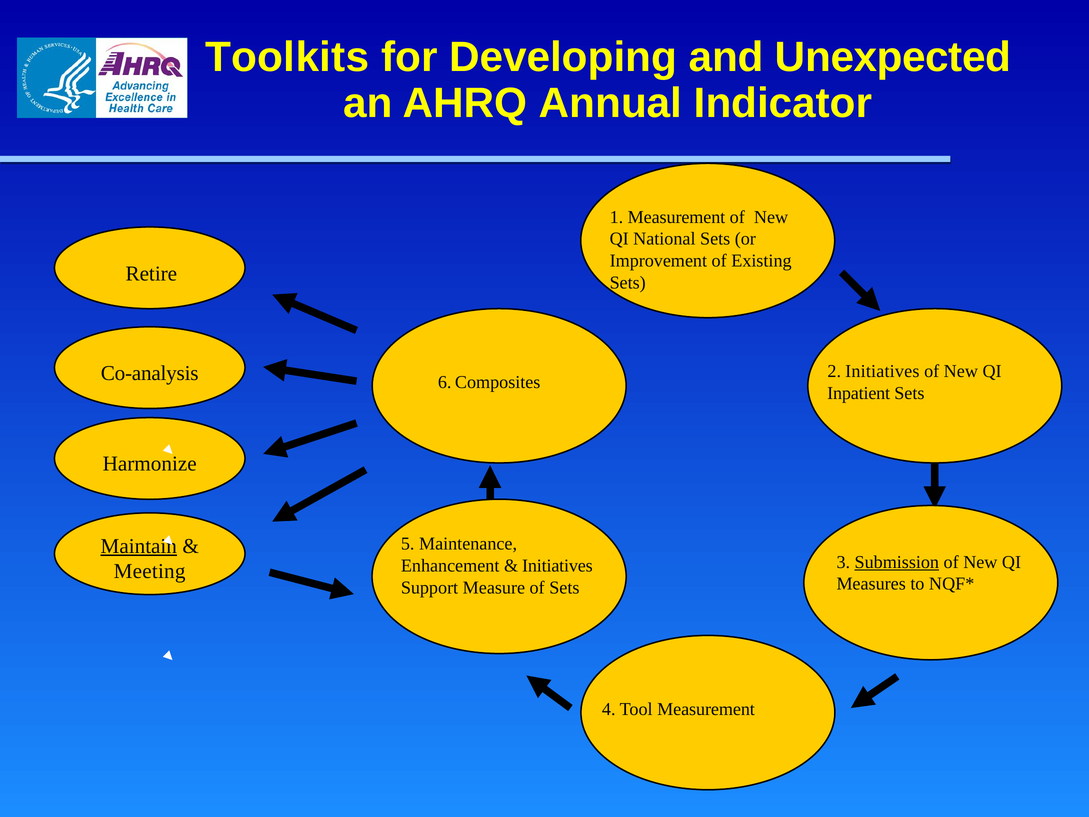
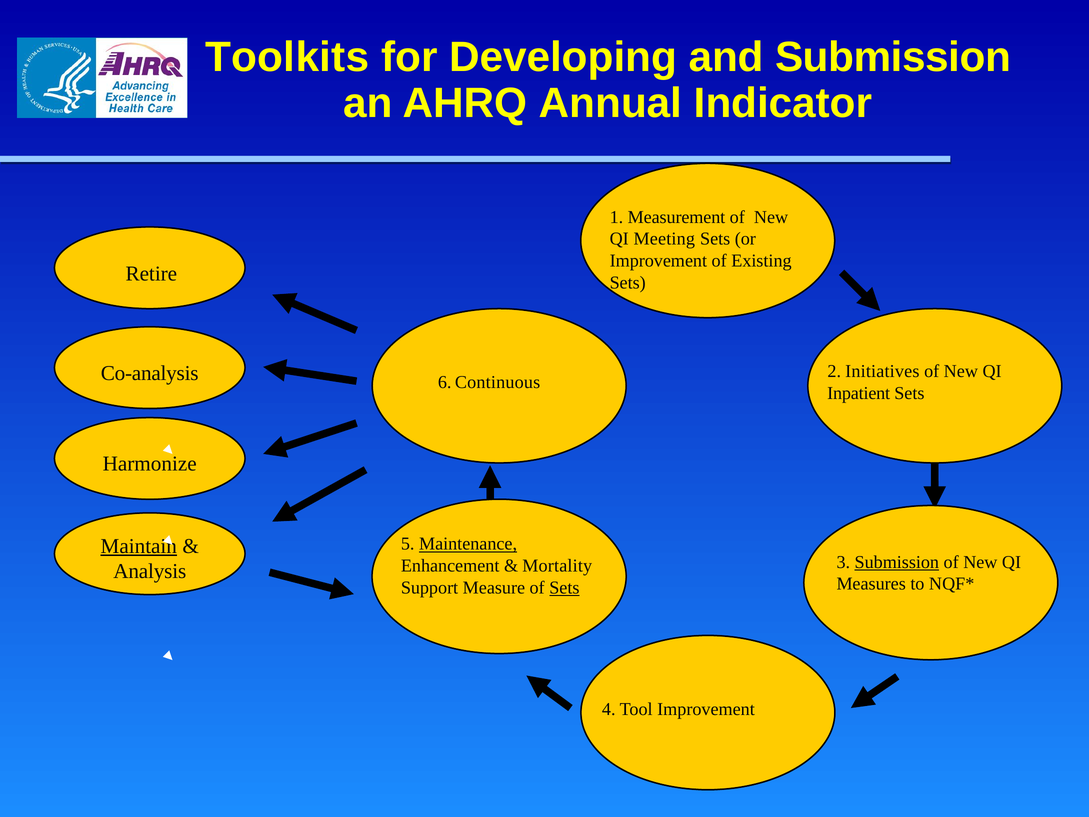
and Unexpected: Unexpected -> Submission
National: National -> Meeting
Composites: Composites -> Continuous
Maintenance underline: none -> present
Initiatives at (557, 566): Initiatives -> Mortality
Meeting: Meeting -> Analysis
Sets at (564, 587) underline: none -> present
Tool Measurement: Measurement -> Improvement
